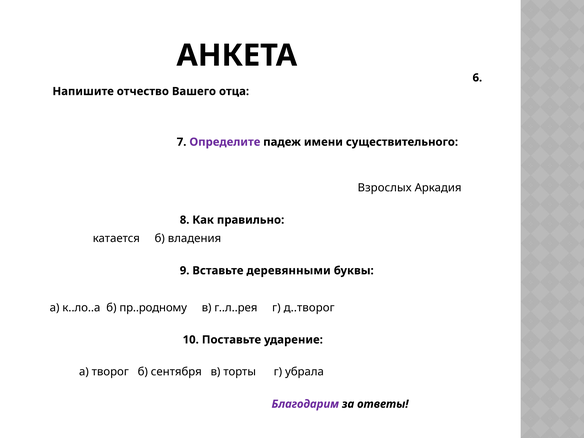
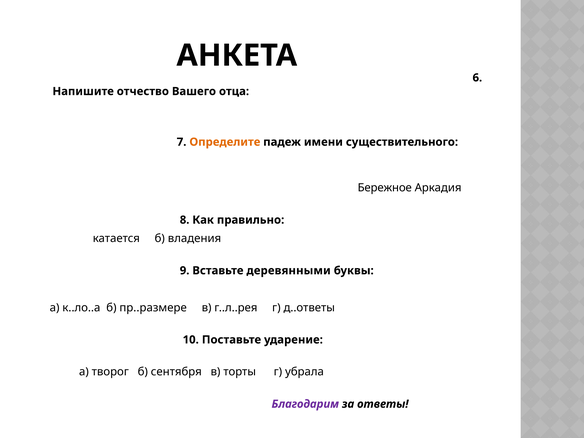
Определите colour: purple -> orange
Взрослых: Взрослых -> Бережное
пр..родному: пр..родному -> пр..размере
д..творог: д..творог -> д..ответы
